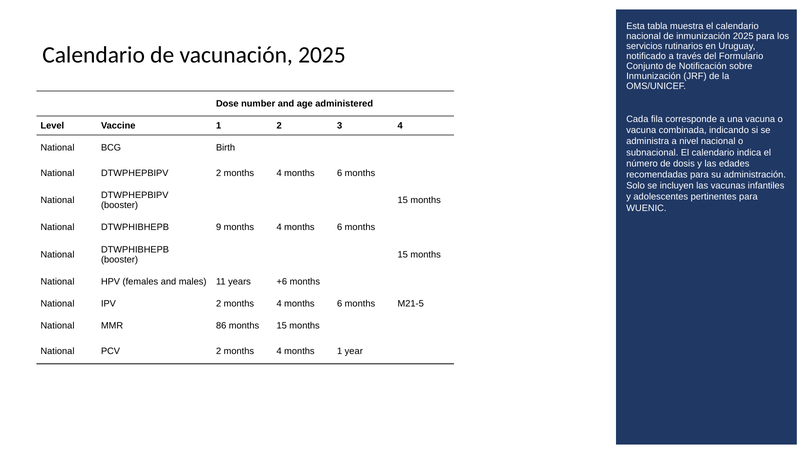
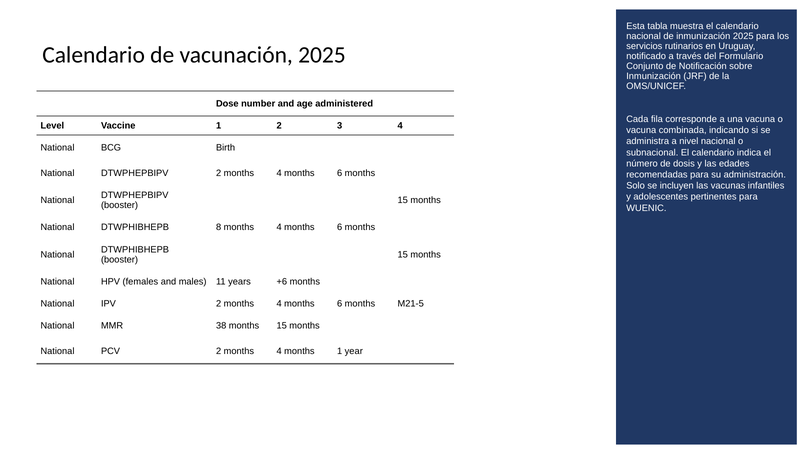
9: 9 -> 8
86: 86 -> 38
